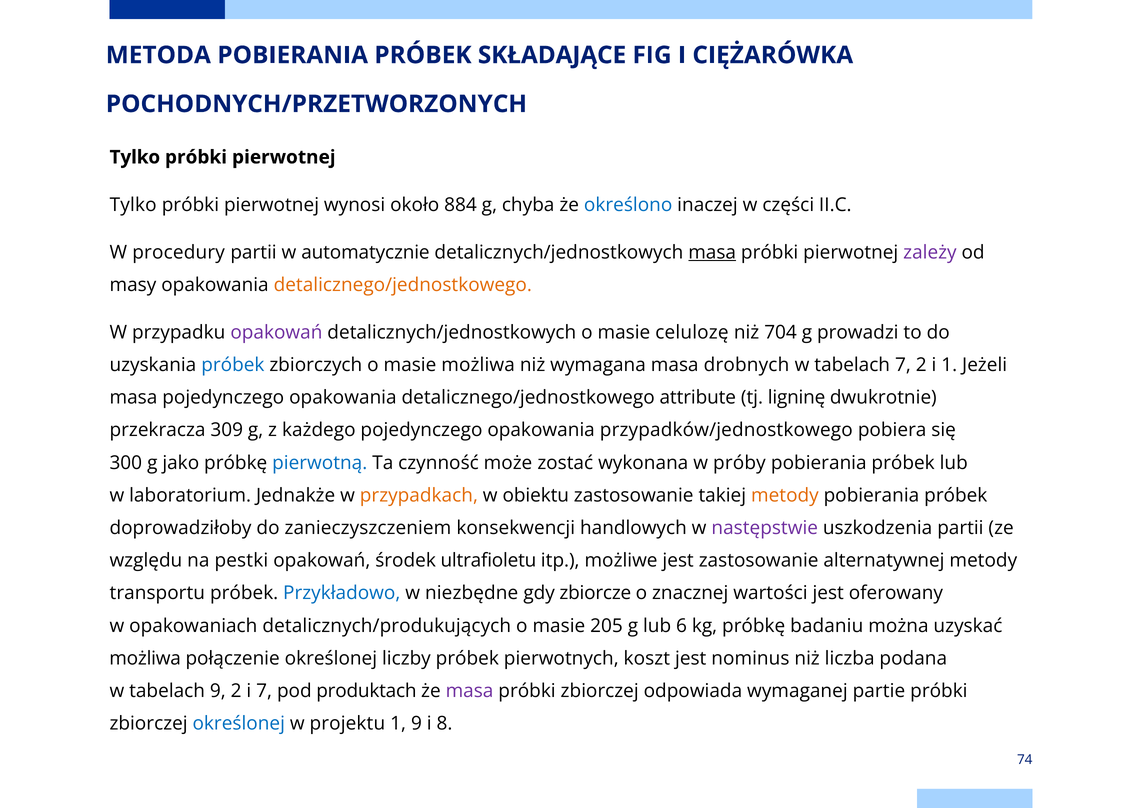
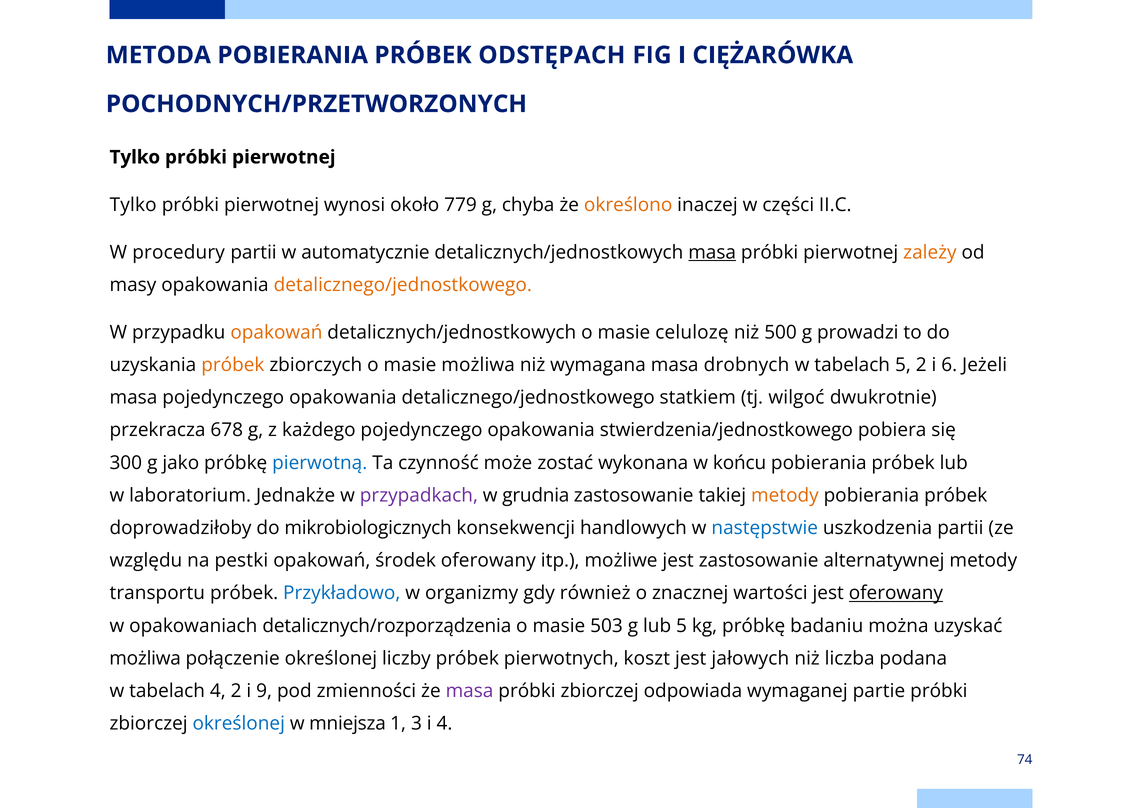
SKŁADAJĄCE: SKŁADAJĄCE -> ODSTĘPACH
884: 884 -> 779
określono colour: blue -> orange
zależy colour: purple -> orange
opakowań at (276, 332) colour: purple -> orange
704: 704 -> 500
próbek at (233, 365) colour: blue -> orange
tabelach 7: 7 -> 5
i 1: 1 -> 6
attribute: attribute -> statkiem
ligninę: ligninę -> wilgoć
309: 309 -> 678
przypadków/jednostkowego: przypadków/jednostkowego -> stwierdzenia/jednostkowego
próby: próby -> końcu
przypadkach colour: orange -> purple
obiektu: obiektu -> grudnia
zanieczyszczeniem: zanieczyszczeniem -> mikrobiologicznych
następstwie colour: purple -> blue
środek ultrafioletu: ultrafioletu -> oferowany
niezbędne: niezbędne -> organizmy
zbiorcze: zbiorcze -> również
oferowany at (896, 593) underline: none -> present
detalicznych/produkujących: detalicznych/produkujących -> detalicznych/rozporządzenia
205: 205 -> 503
lub 6: 6 -> 5
nominus: nominus -> jałowych
tabelach 9: 9 -> 4
i 7: 7 -> 9
produktach: produktach -> zmienności
projektu: projektu -> mniejsza
1 9: 9 -> 3
i 8: 8 -> 4
